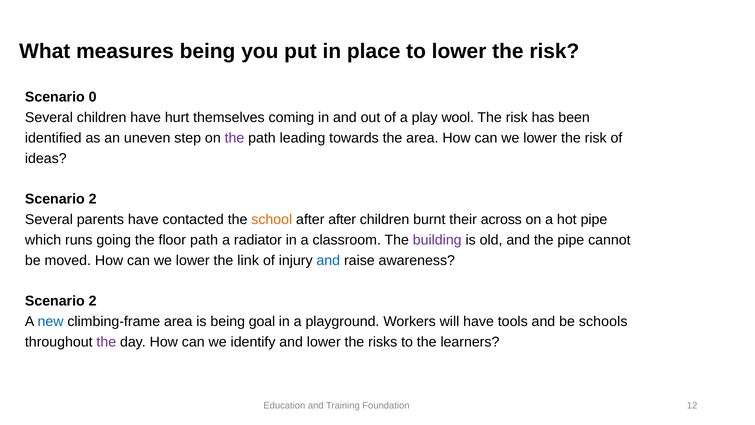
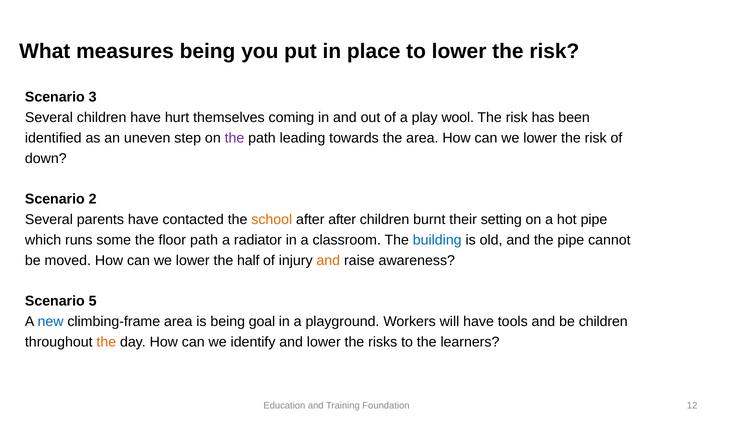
0: 0 -> 3
ideas: ideas -> down
across: across -> setting
going: going -> some
building colour: purple -> blue
link: link -> half
and at (328, 260) colour: blue -> orange
2 at (93, 301): 2 -> 5
be schools: schools -> children
the at (106, 342) colour: purple -> orange
